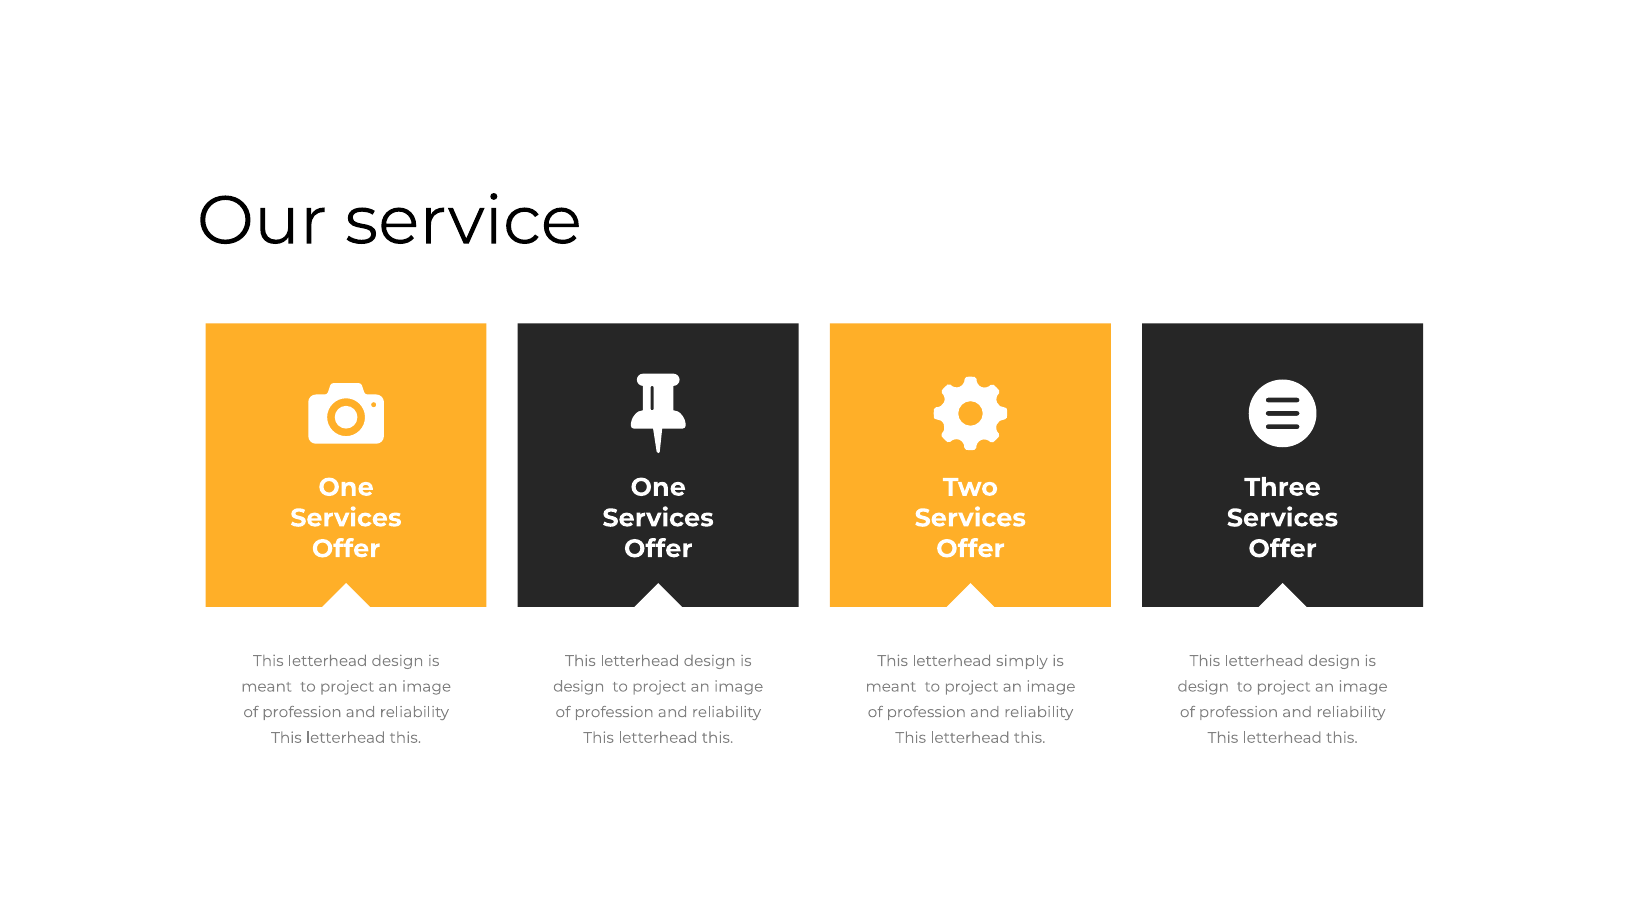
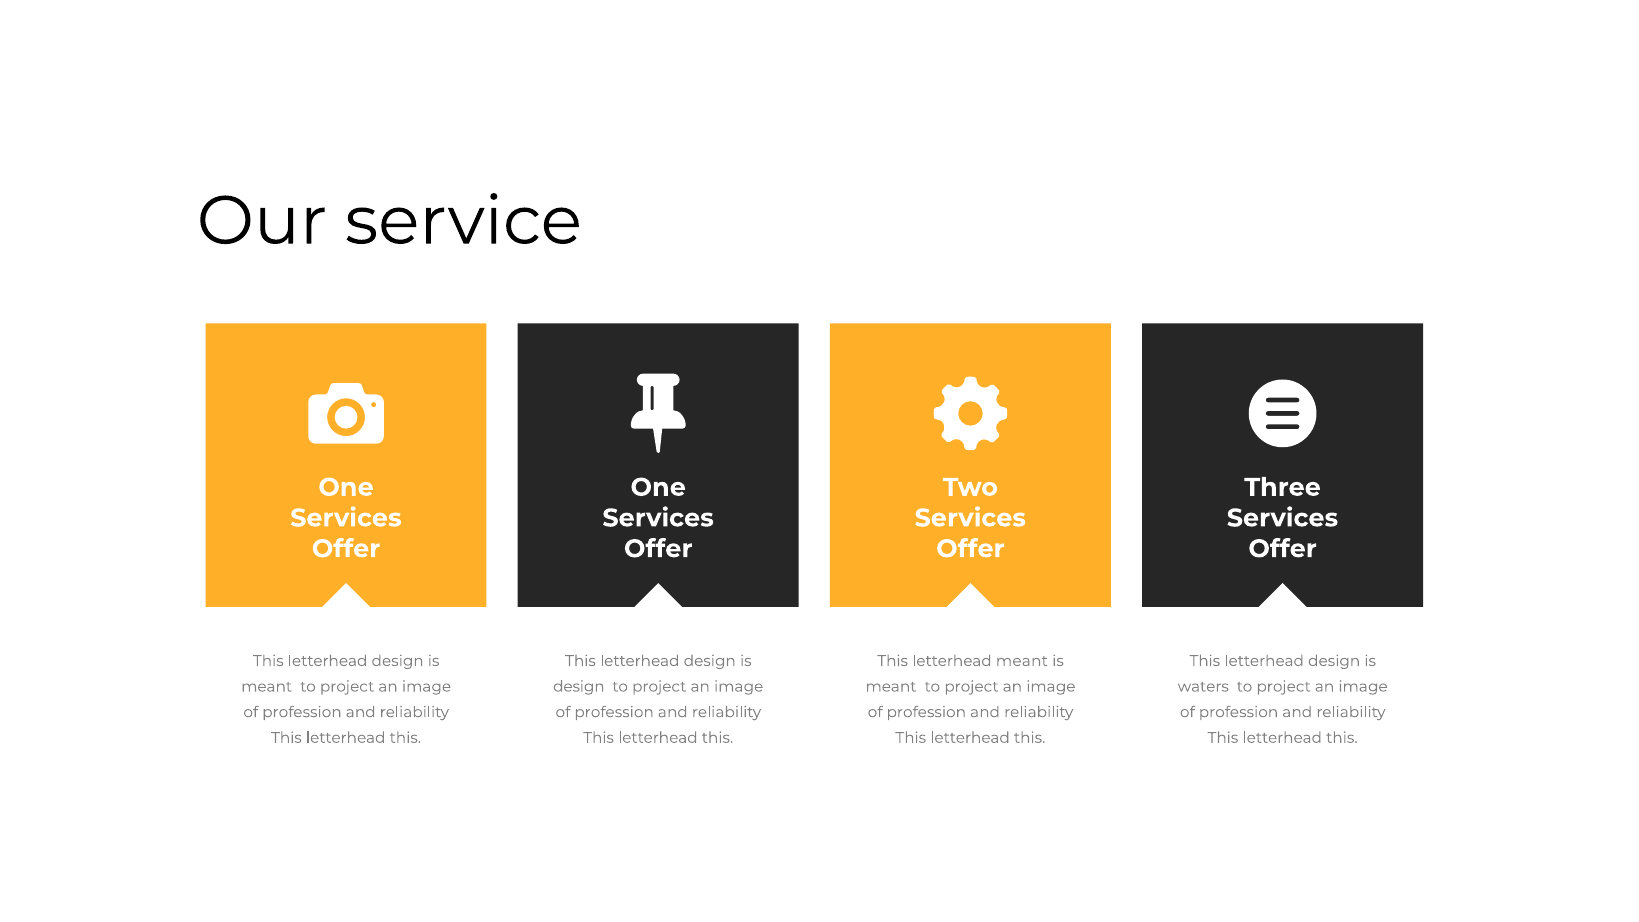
letterhead simply: simply -> meant
design at (1203, 686): design -> waters
